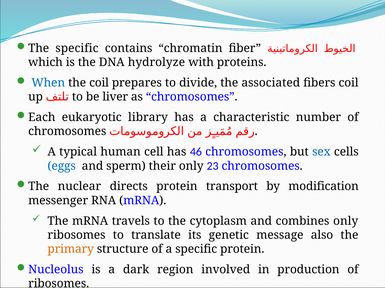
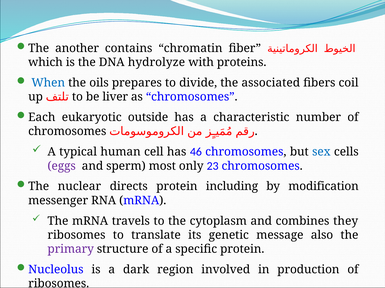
The specific: specific -> another
the coil: coil -> oils
library: library -> outside
eggs colour: blue -> purple
their: their -> most
transport: transport -> including
combines only: only -> they
primary colour: orange -> purple
